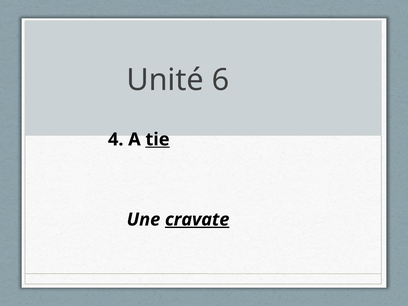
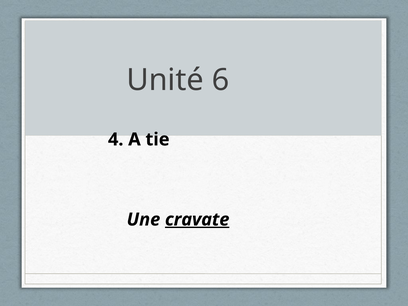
tie underline: present -> none
